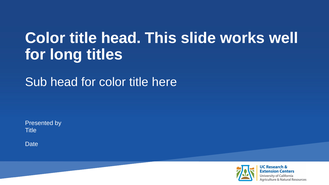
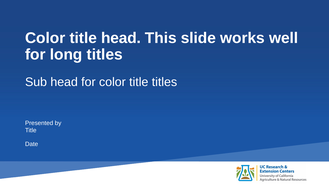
title here: here -> titles
